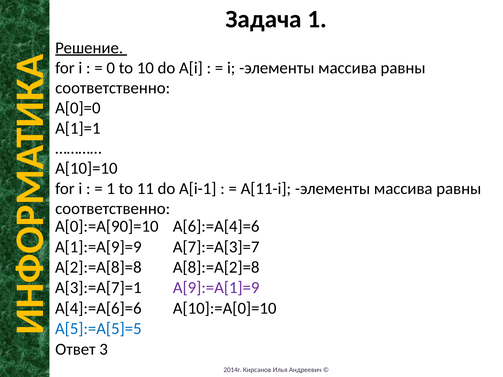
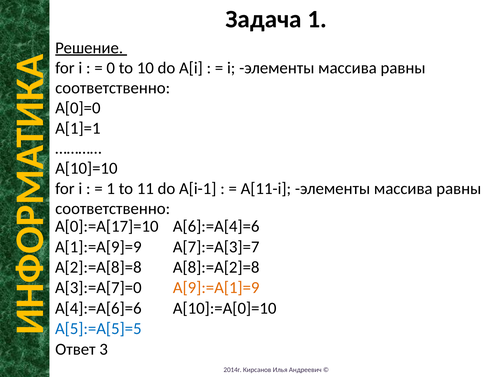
A[0]:=A[90]=10: A[0]:=A[90]=10 -> A[0]:=A[17]=10
A[3]:=A[7]=1: A[3]:=A[7]=1 -> A[3]:=A[7]=0
A[9]:=A[1]=9 colour: purple -> orange
